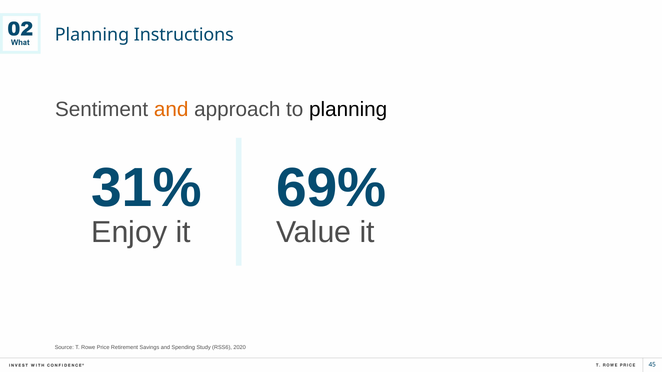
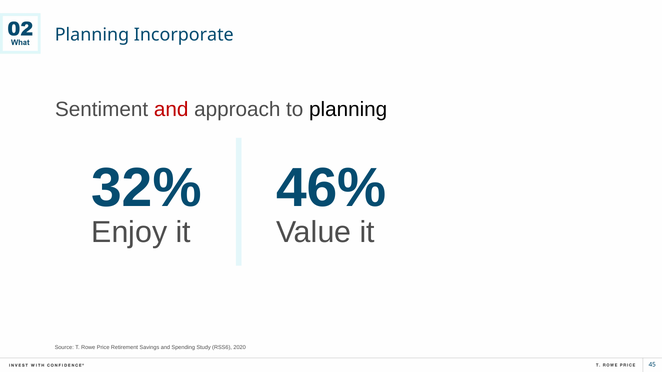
Instructions: Instructions -> Incorporate
and at (171, 110) colour: orange -> red
31%: 31% -> 32%
69%: 69% -> 46%
